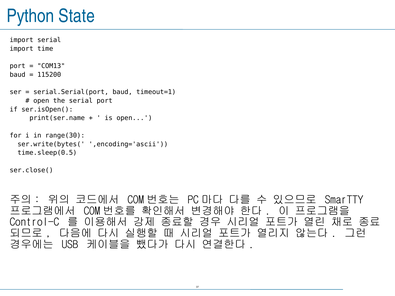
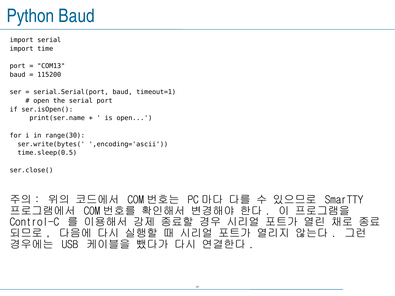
Python State: State -> Baud
